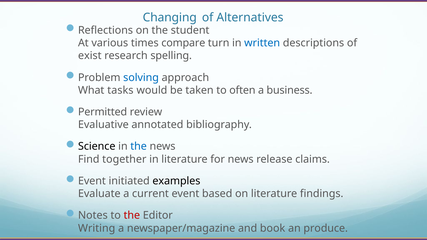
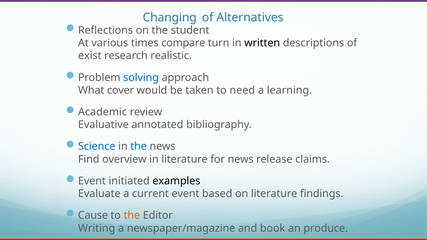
written colour: blue -> black
spelling: spelling -> realistic
tasks: tasks -> cover
often: often -> need
business: business -> learning
Permitted: Permitted -> Academic
Science colour: black -> blue
together: together -> overview
Notes: Notes -> Cause
the at (132, 216) colour: red -> orange
